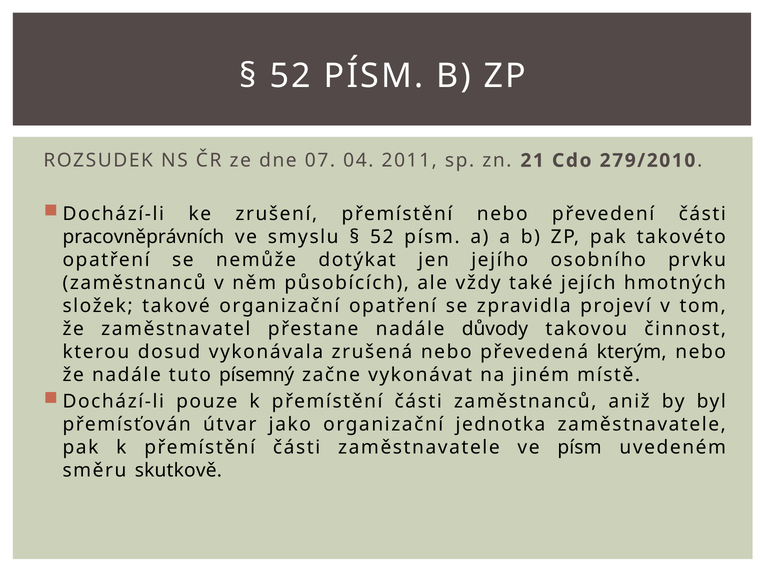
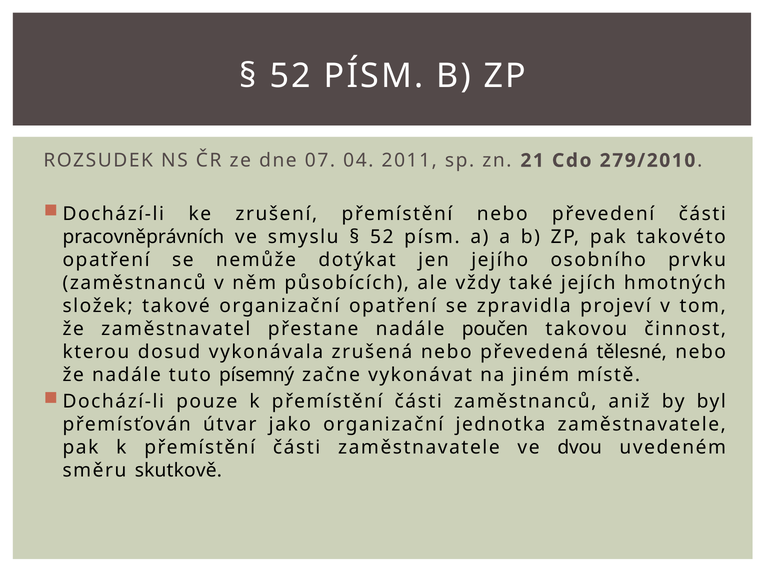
důvody: důvody -> poučen
kterým: kterým -> tělesné
ve písm: písm -> dvou
